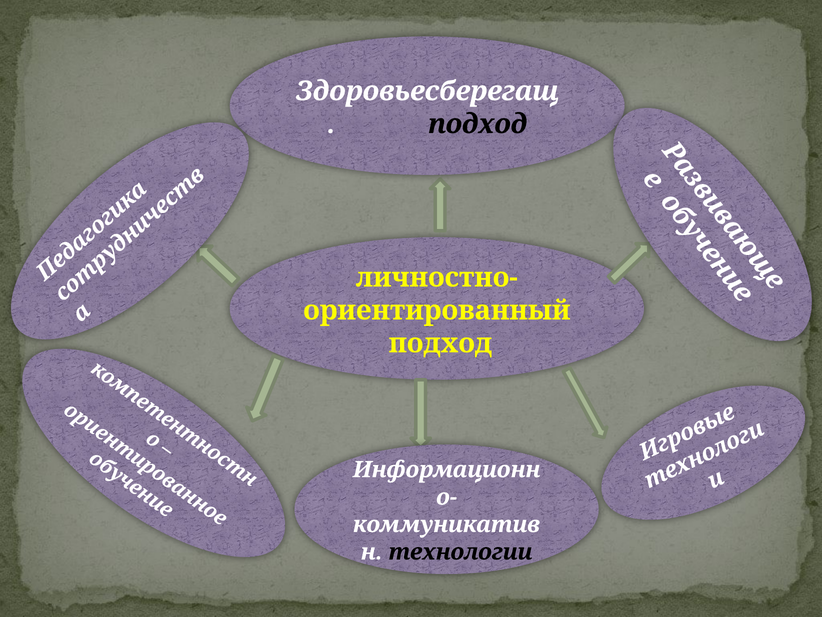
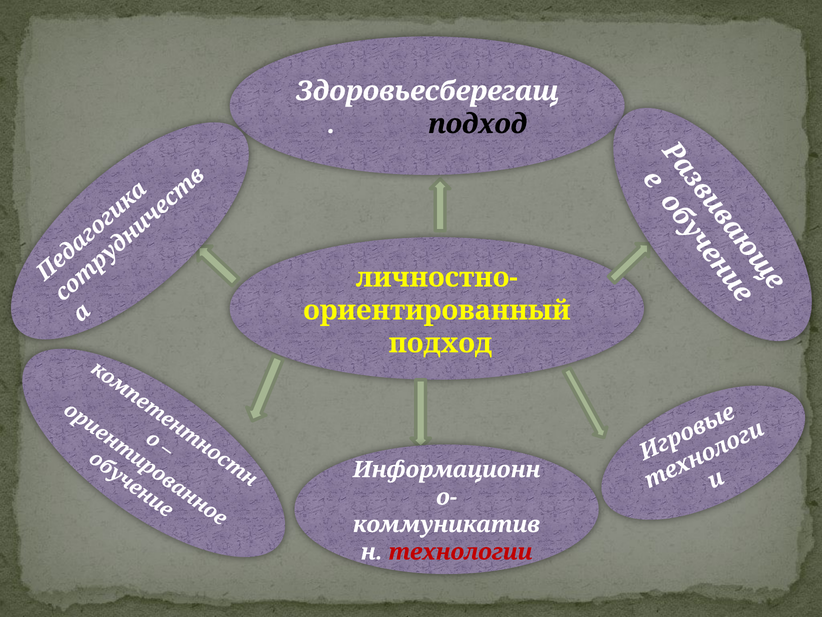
технологии colour: black -> red
